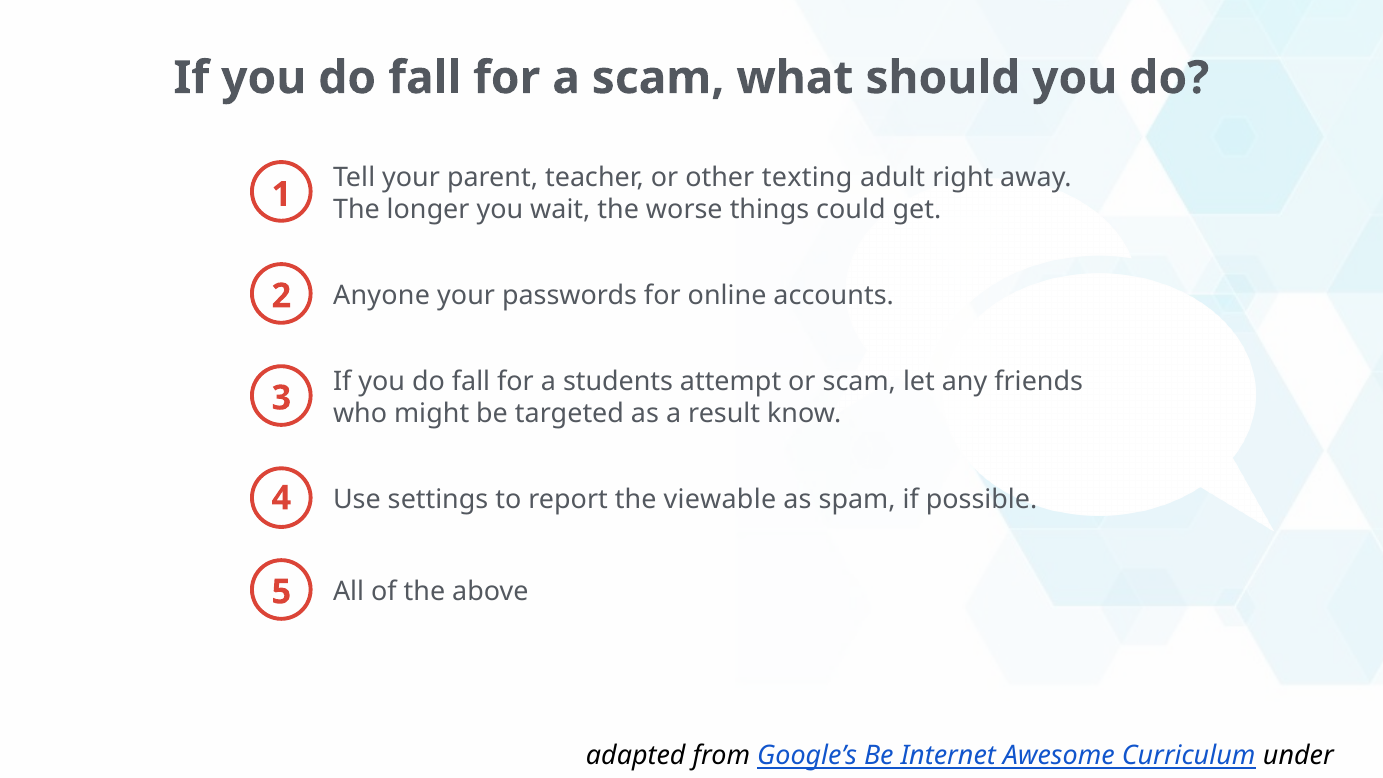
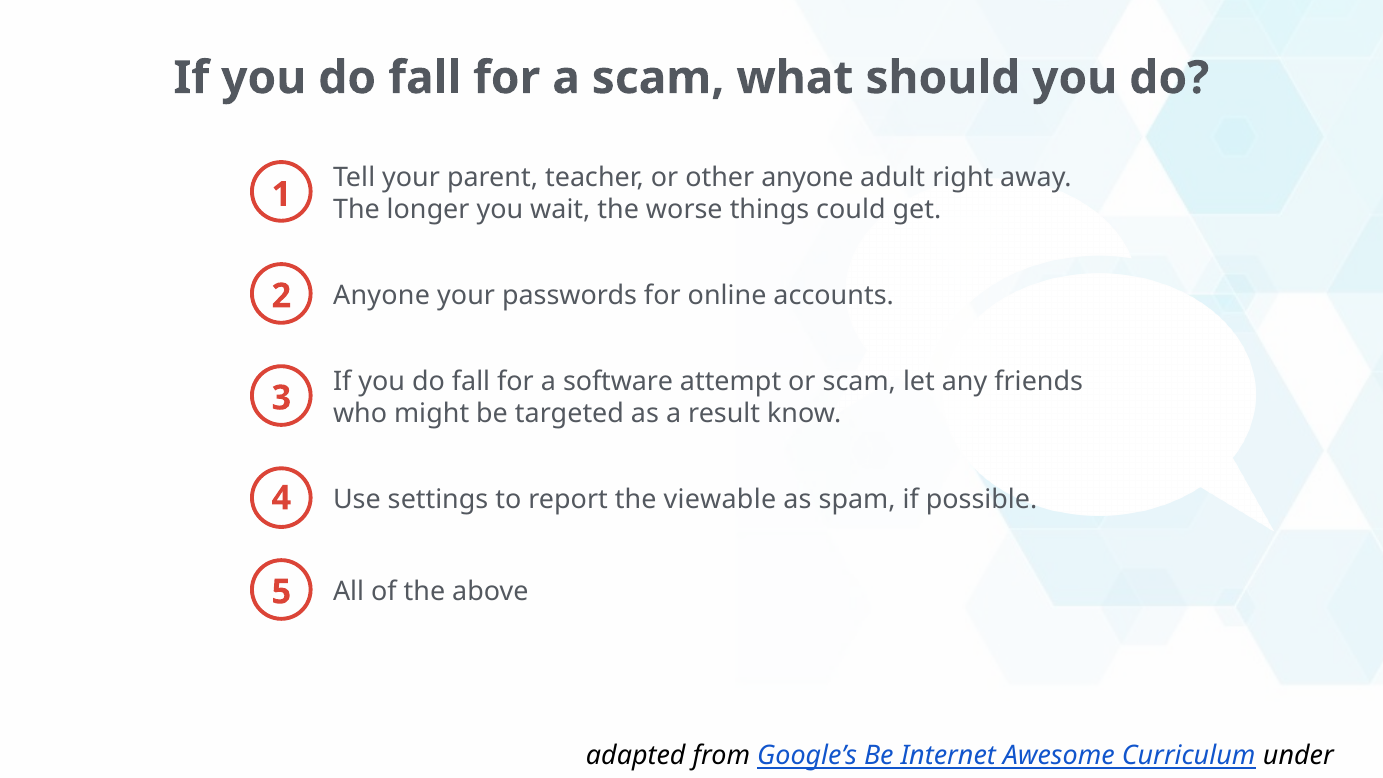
other texting: texting -> anyone
students: students -> software
